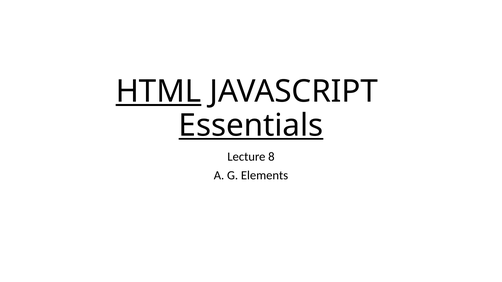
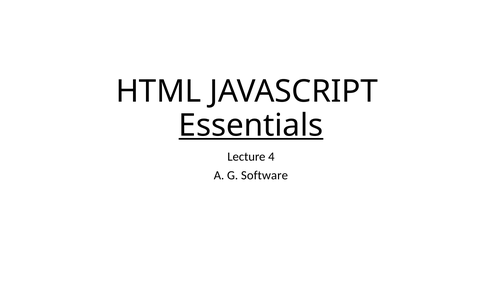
HTML underline: present -> none
8: 8 -> 4
Elements: Elements -> Software
